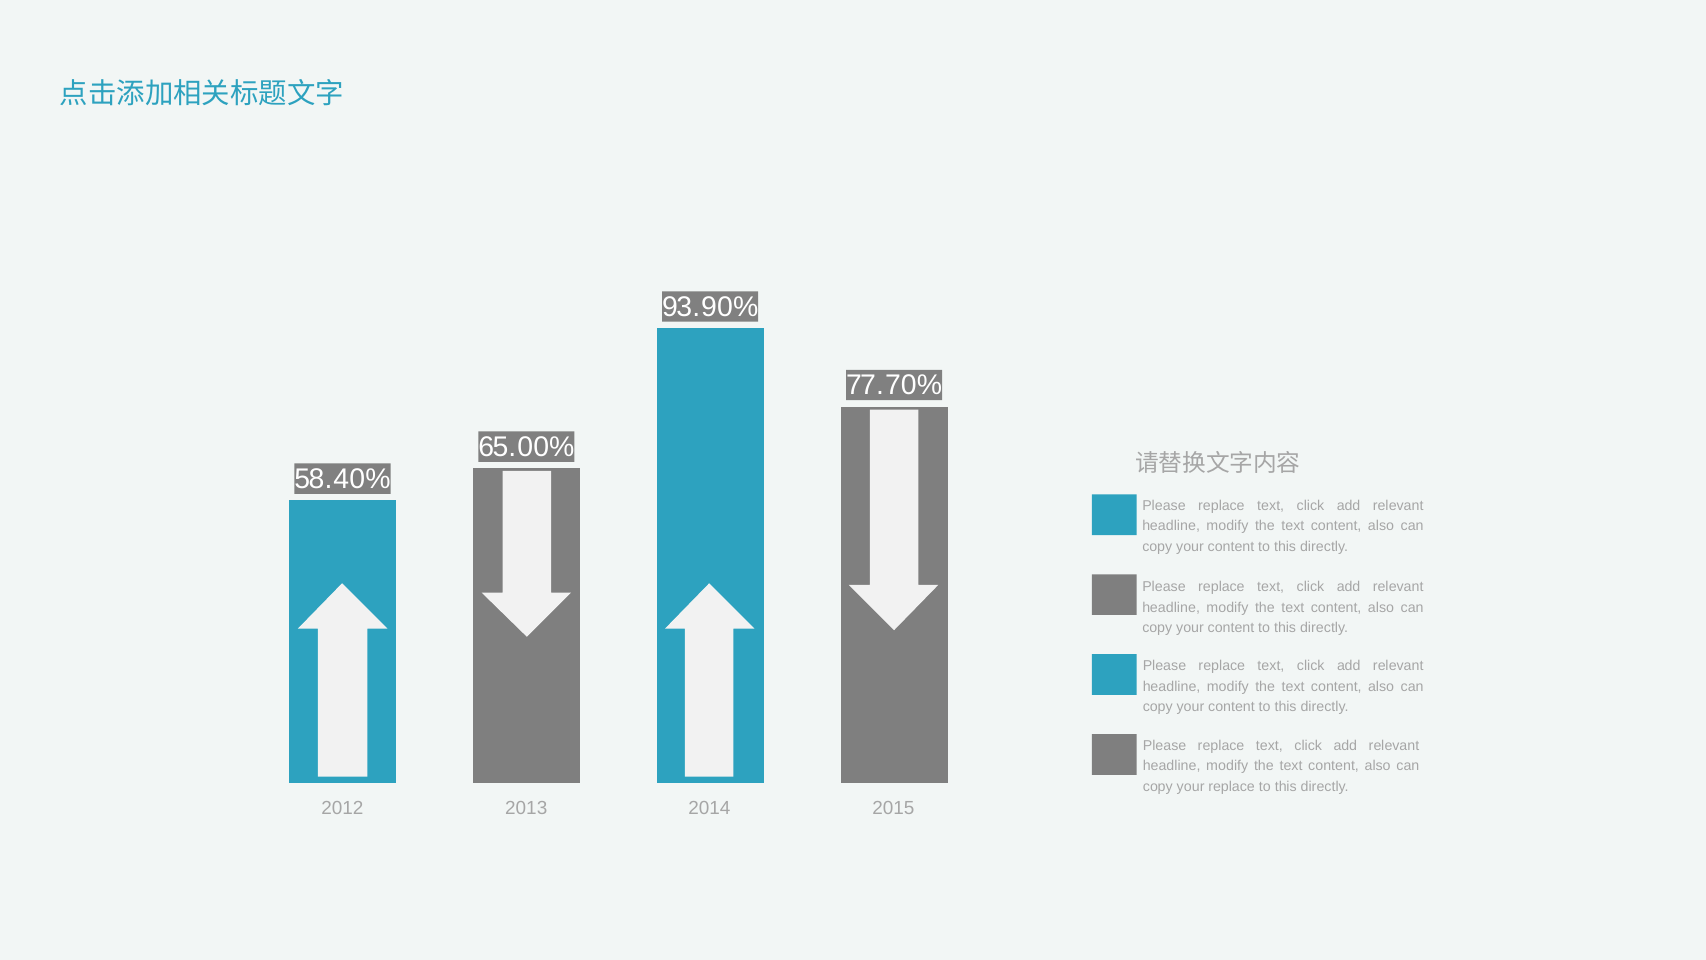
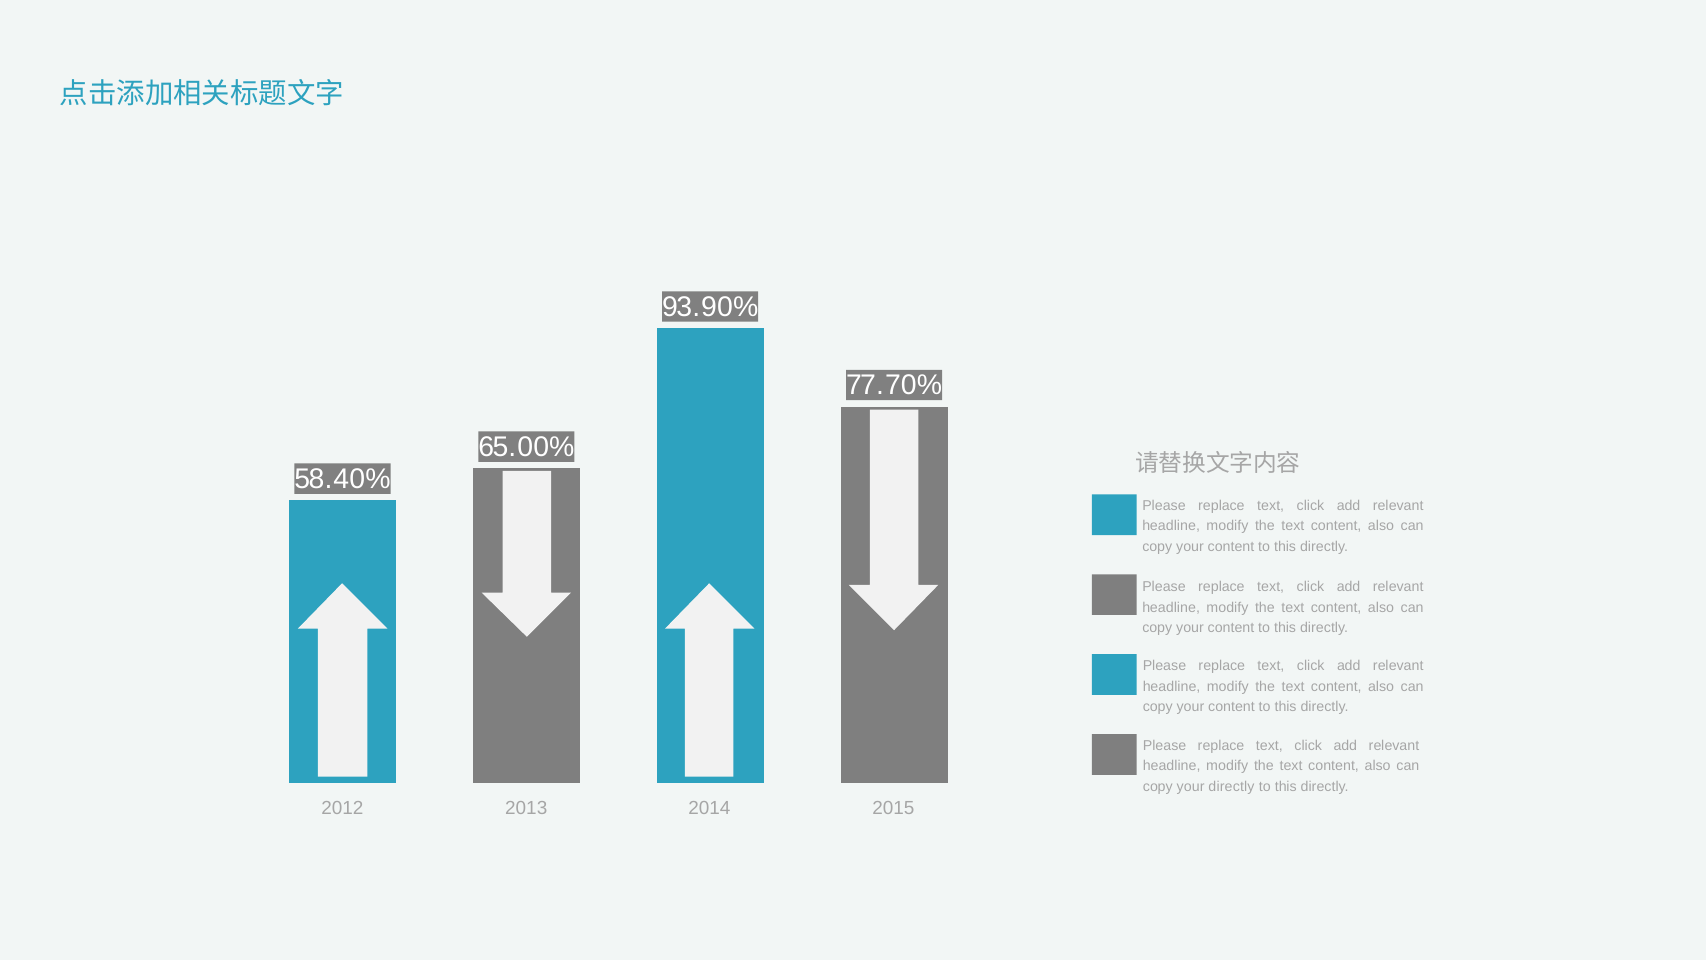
your replace: replace -> directly
